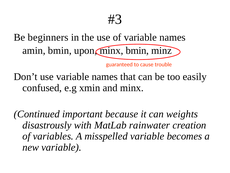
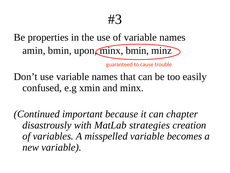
beginners: beginners -> properties
weights: weights -> chapter
rainwater: rainwater -> strategies
